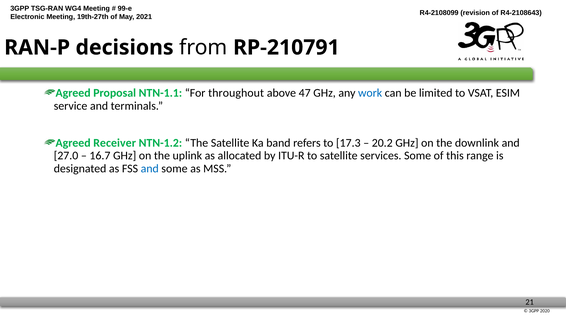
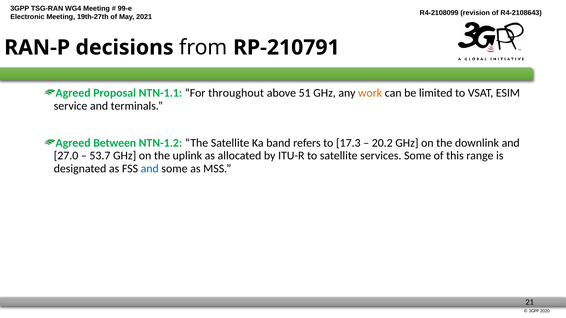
47: 47 -> 51
work colour: blue -> orange
Receiver: Receiver -> Between
16.7: 16.7 -> 53.7
